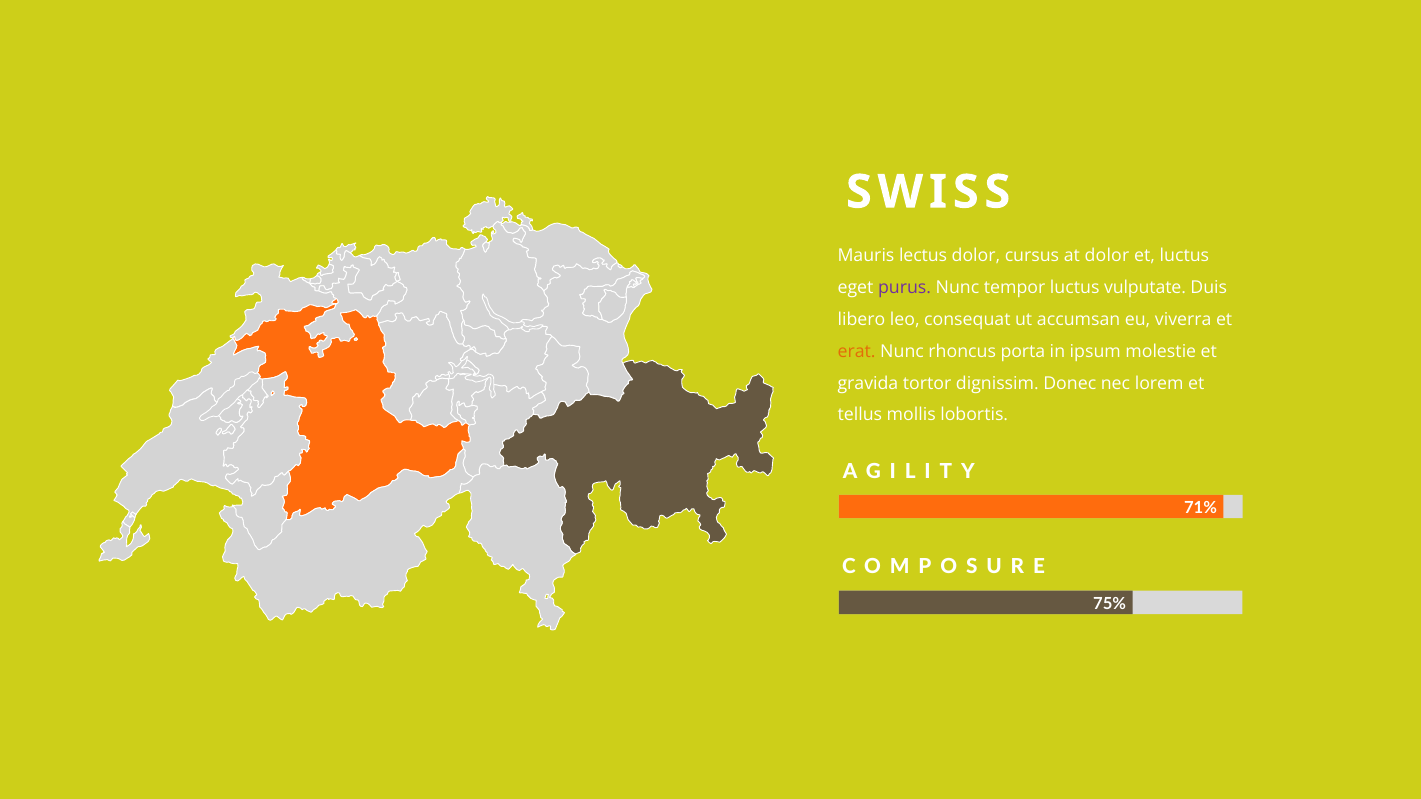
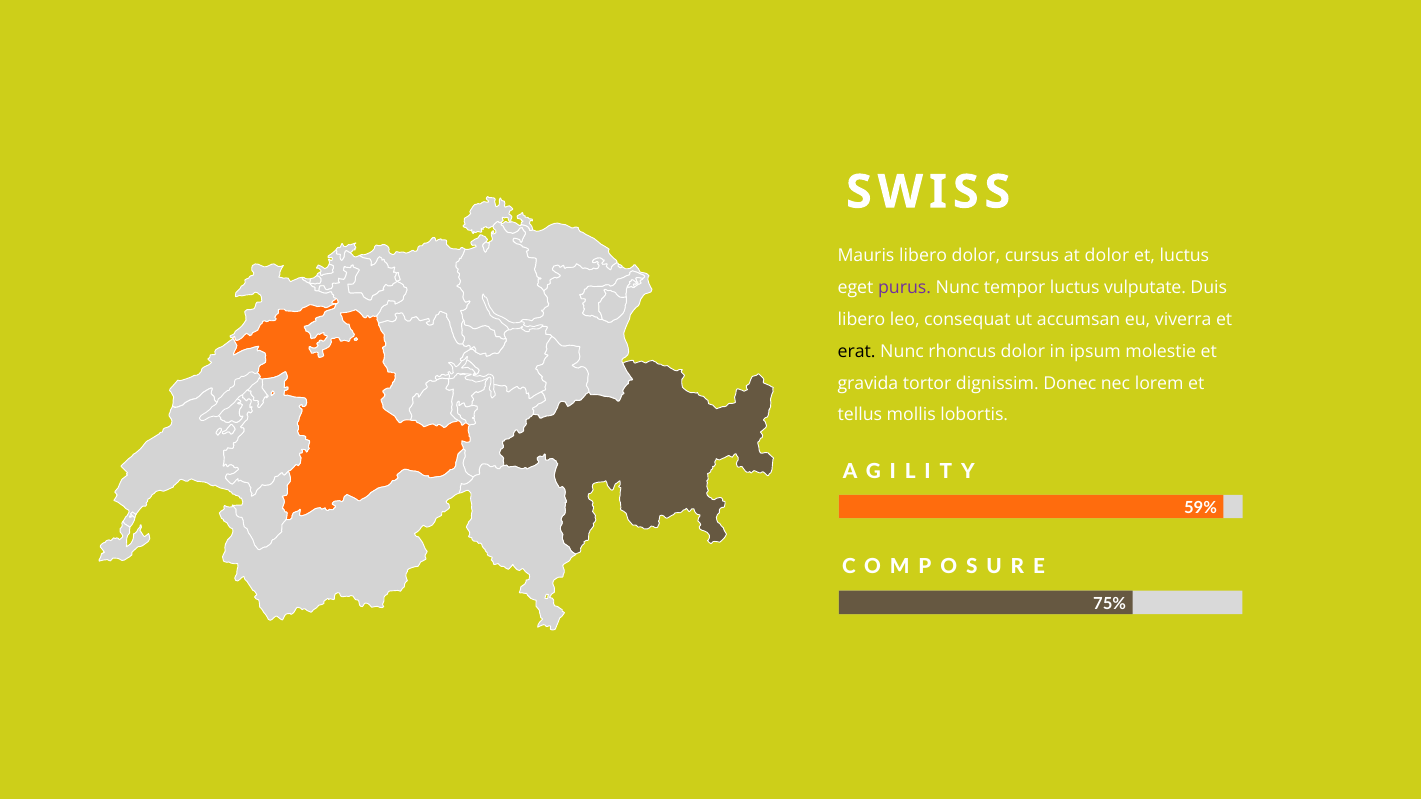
Mauris lectus: lectus -> libero
erat colour: orange -> black
rhoncus porta: porta -> dolor
71%: 71% -> 59%
